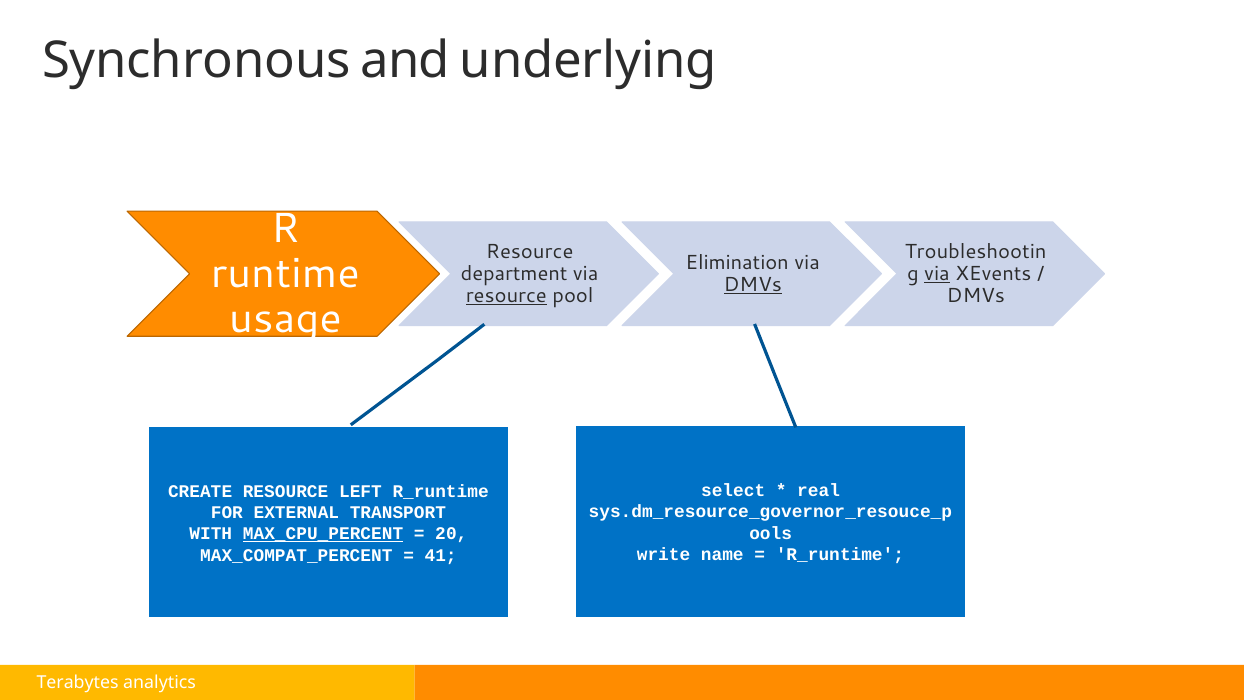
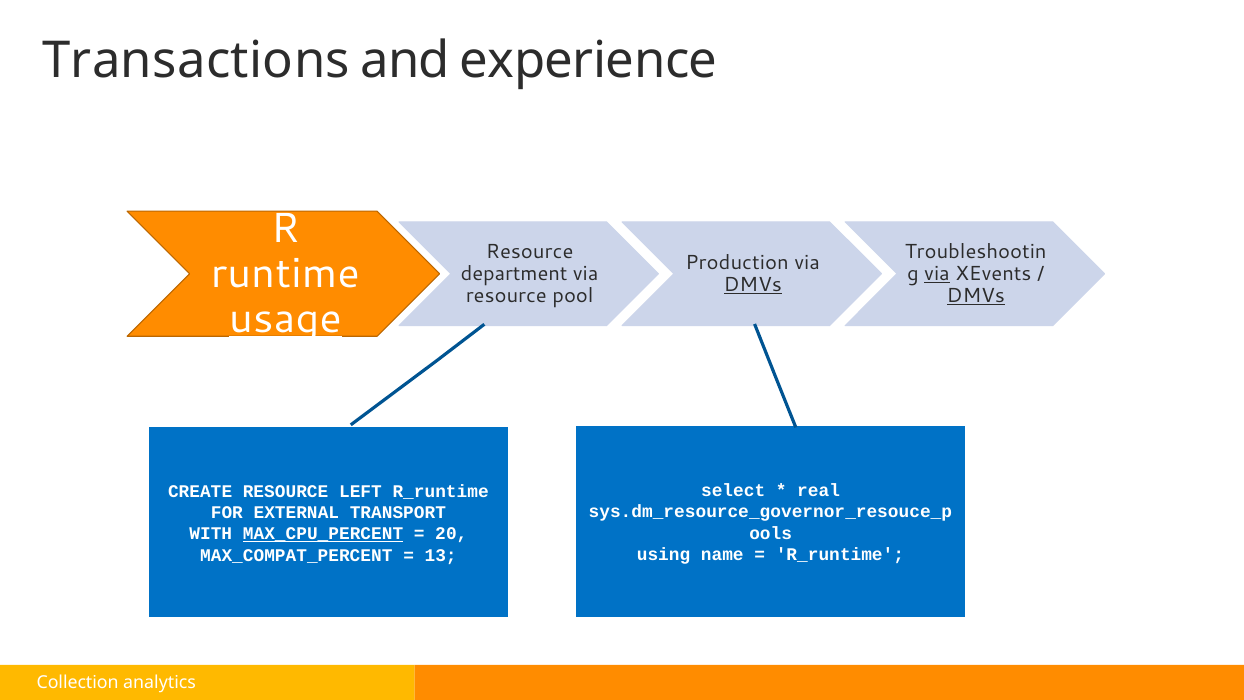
Synchronous: Synchronous -> Transactions
underlying: underlying -> experience
Elimination: Elimination -> Production
resource at (506, 295) underline: present -> none
DMVs at (976, 295) underline: none -> present
usage underline: none -> present
write: write -> using
41: 41 -> 13
Terabytes: Terabytes -> Collection
